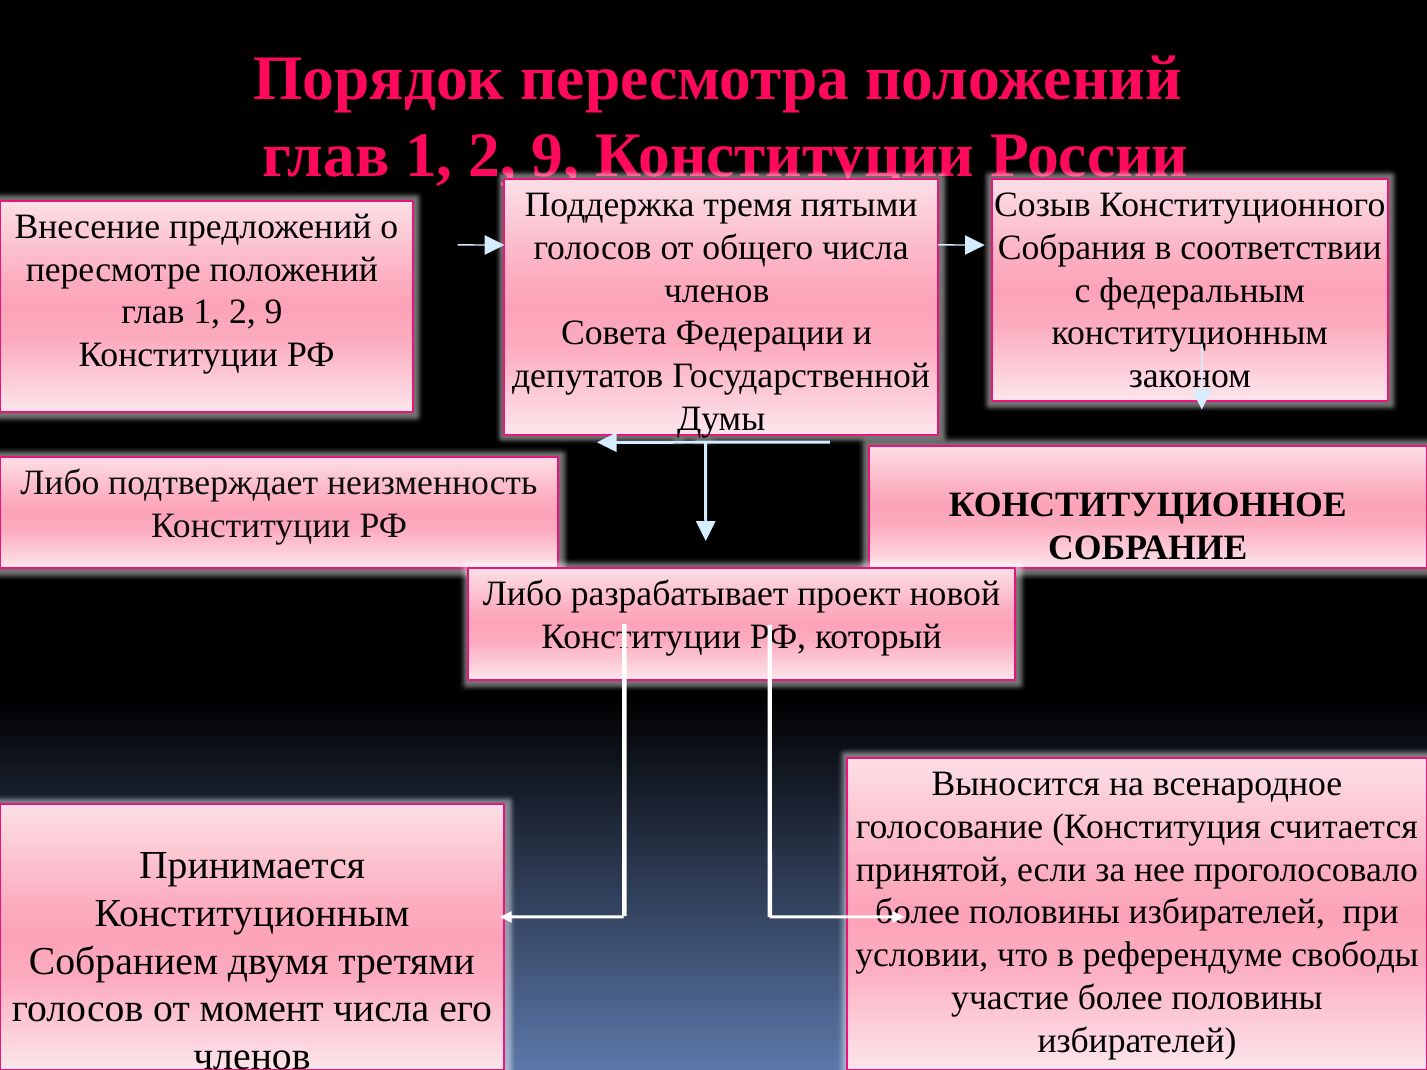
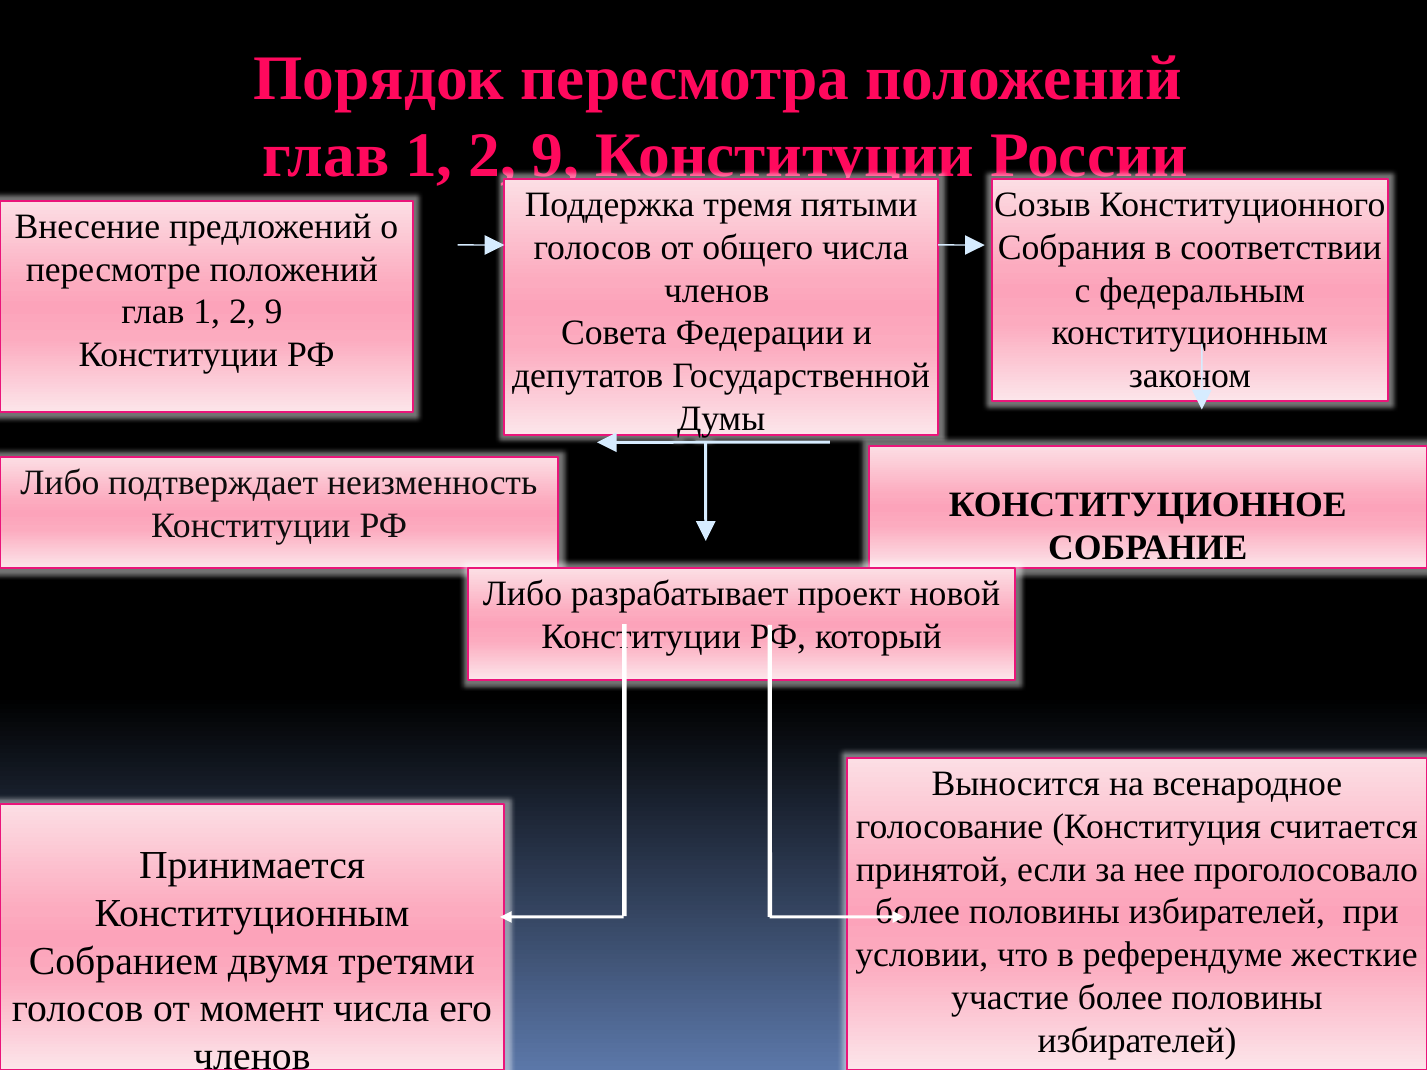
свободы: свободы -> жесткие
